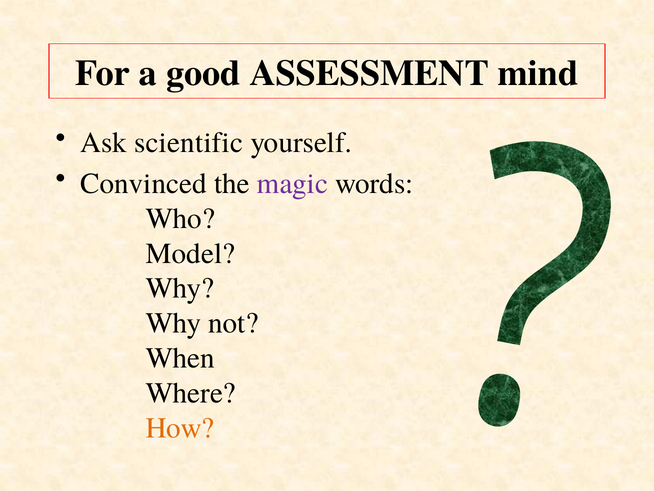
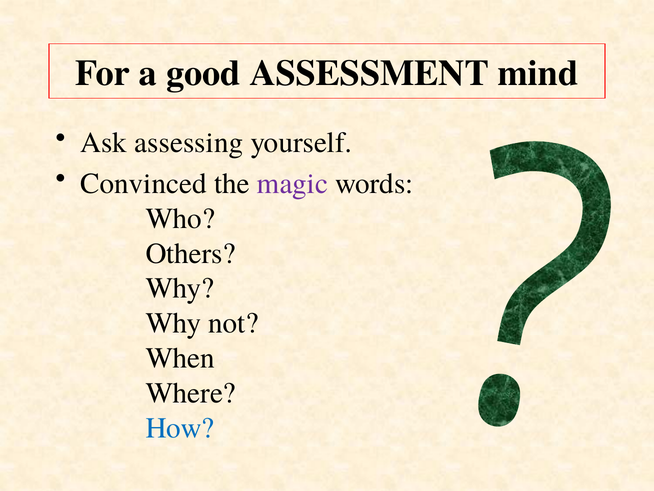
scientific: scientific -> assessing
Model: Model -> Others
How colour: orange -> blue
